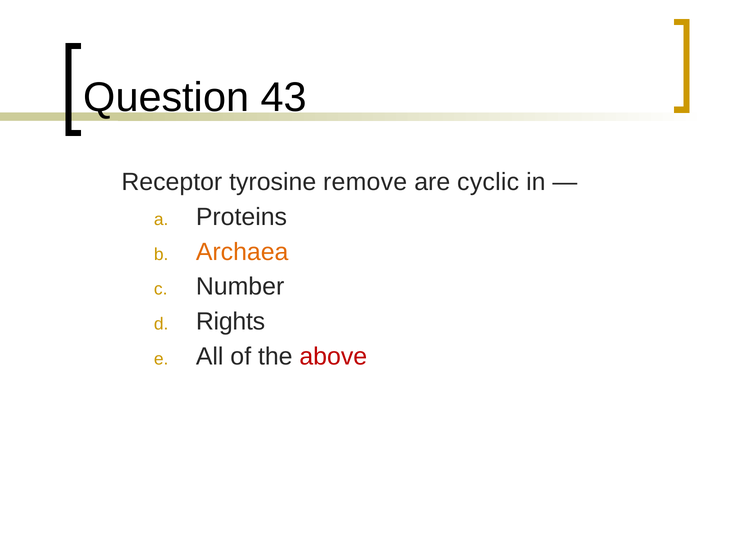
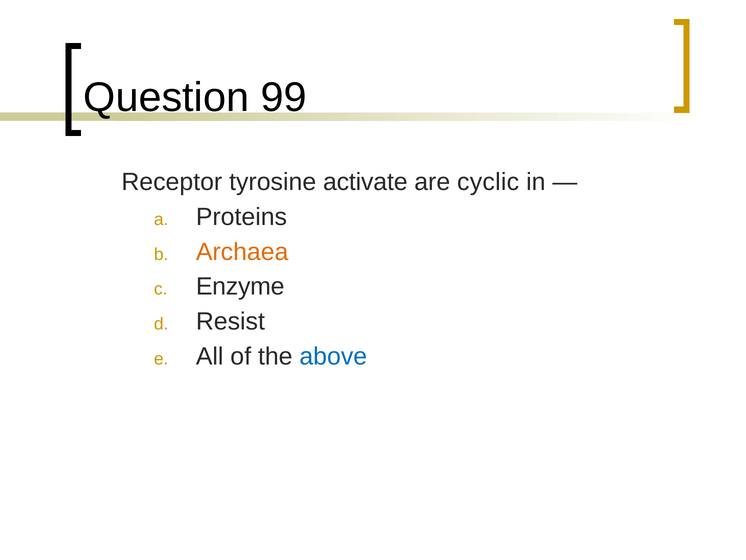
43: 43 -> 99
remove: remove -> activate
Number: Number -> Enzyme
Rights: Rights -> Resist
above colour: red -> blue
